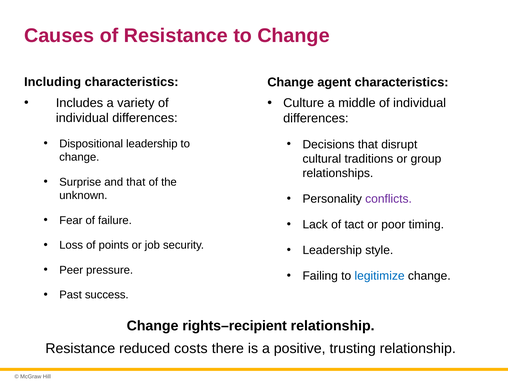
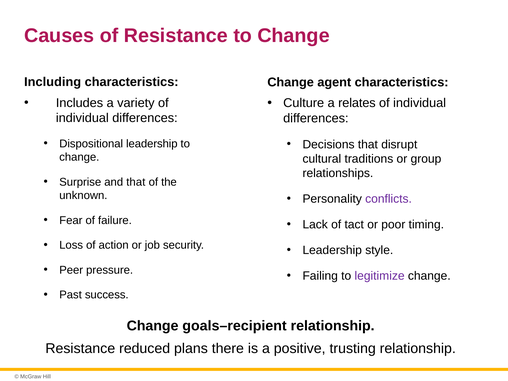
middle: middle -> relates
points: points -> action
legitimize colour: blue -> purple
rights–recipient: rights–recipient -> goals–recipient
costs: costs -> plans
